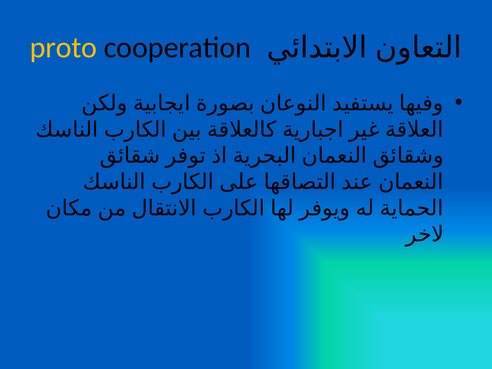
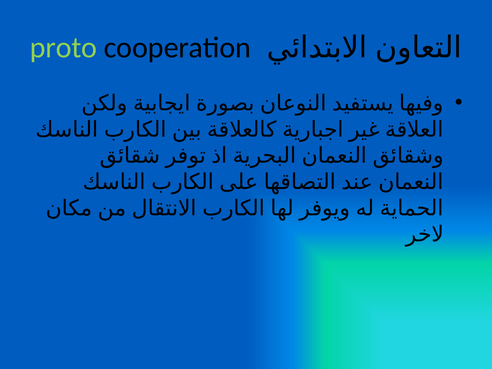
proto colour: yellow -> light green
